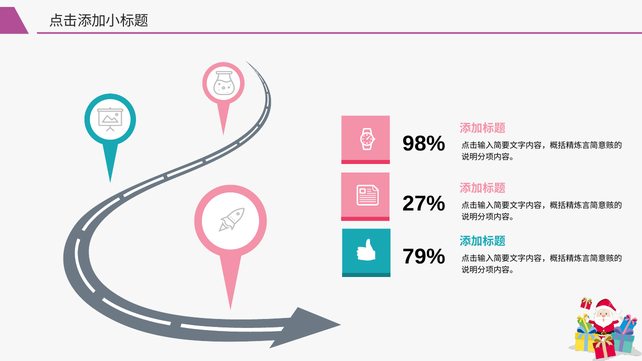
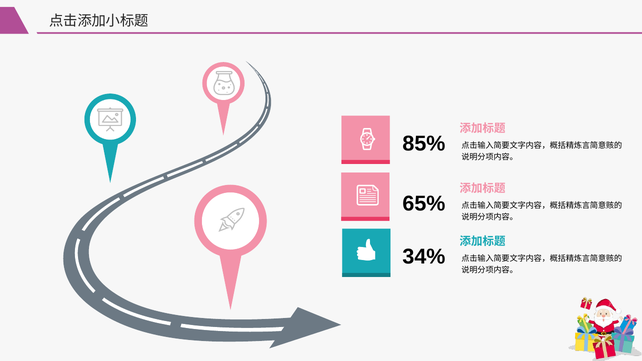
98%: 98% -> 85%
27%: 27% -> 65%
79%: 79% -> 34%
